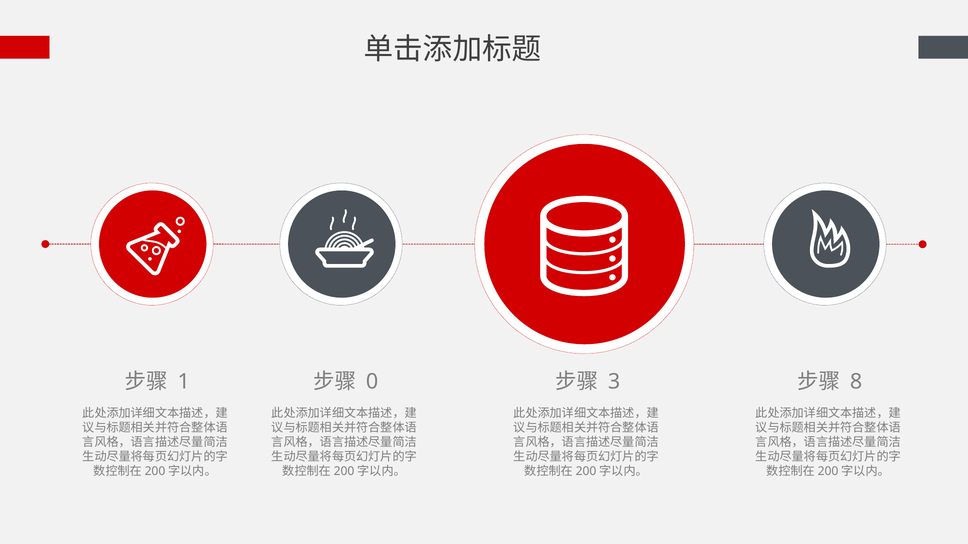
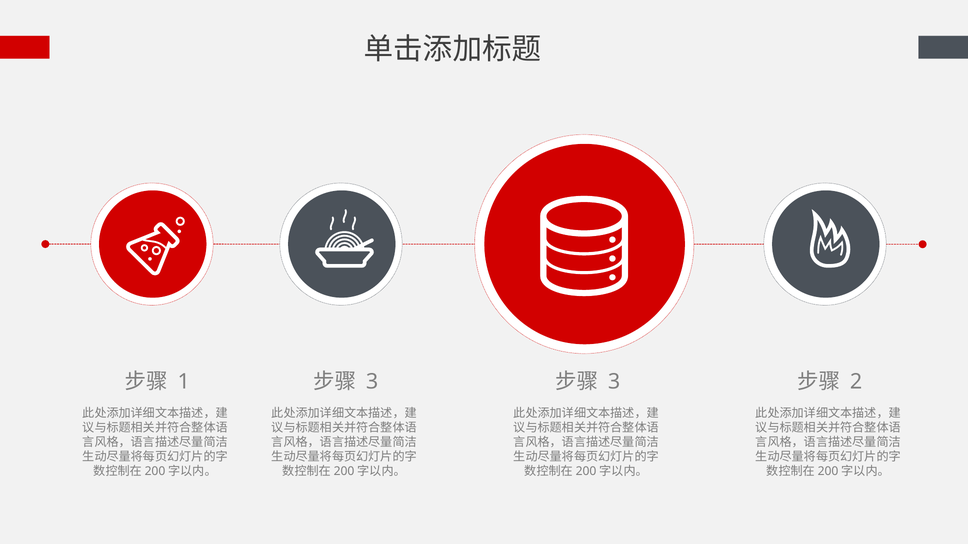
0 at (372, 382): 0 -> 3
8: 8 -> 2
